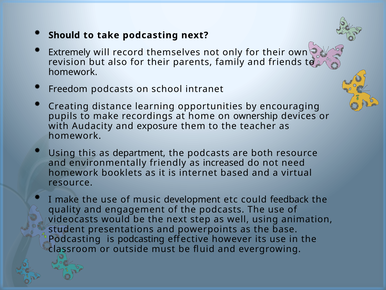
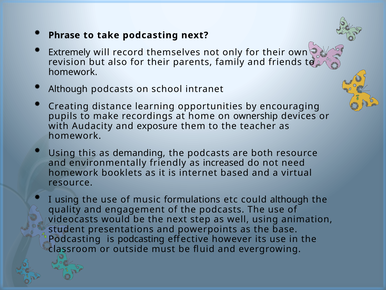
Should: Should -> Phrase
Freedom at (68, 89): Freedom -> Although
department: department -> demanding
I make: make -> using
development: development -> formulations
could feedback: feedback -> although
